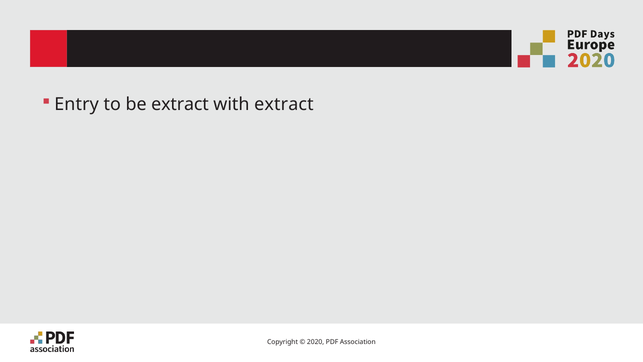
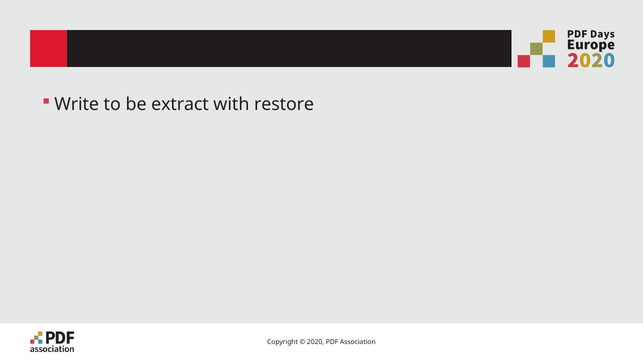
Entry: Entry -> Write
with extract: extract -> restore
